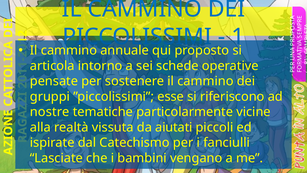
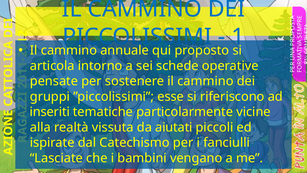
nostre: nostre -> inseriti
